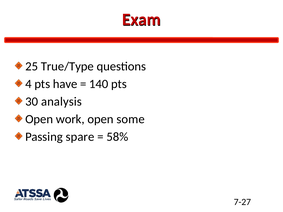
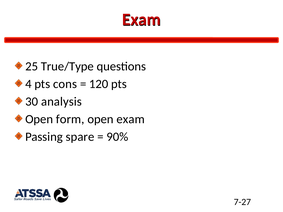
have: have -> cons
140: 140 -> 120
work: work -> form
open some: some -> exam
58%: 58% -> 90%
